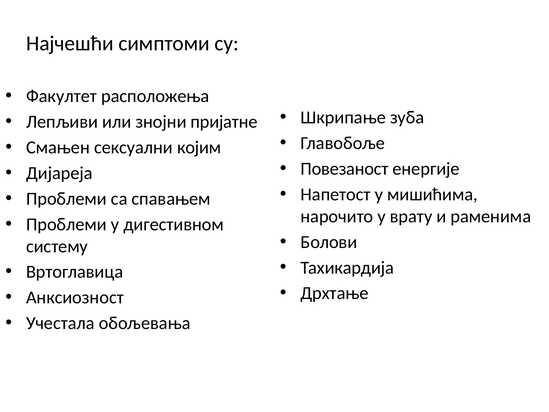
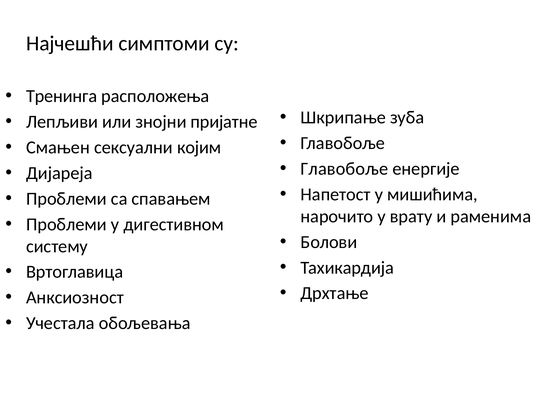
Факултет: Факултет -> Тренинга
Повезаност at (345, 169): Повезаност -> Главобоље
